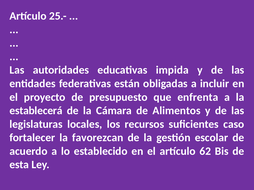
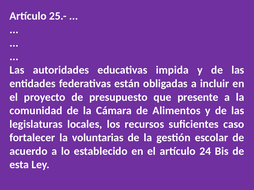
enfrenta: enfrenta -> presente
establecerá: establecerá -> comunidad
favorezcan: favorezcan -> voluntarias
62: 62 -> 24
